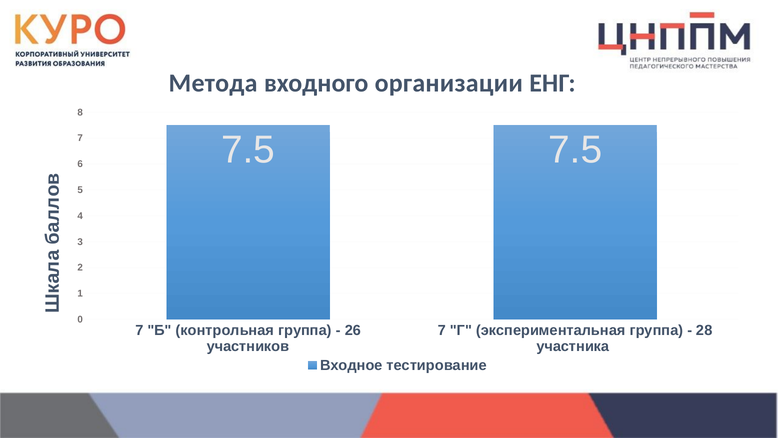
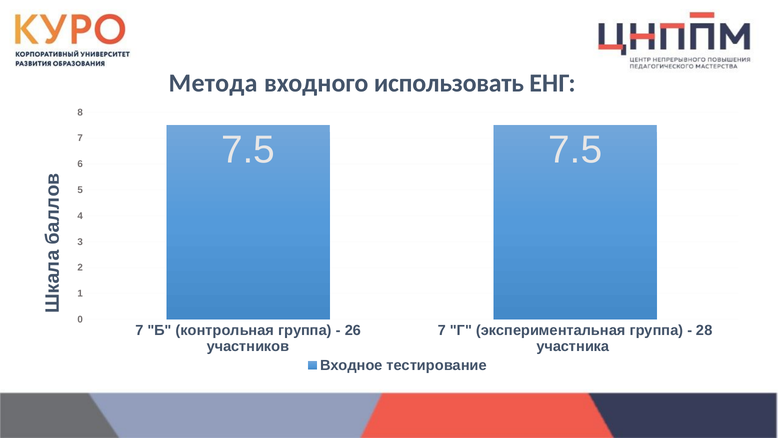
организации: организации -> использовать
